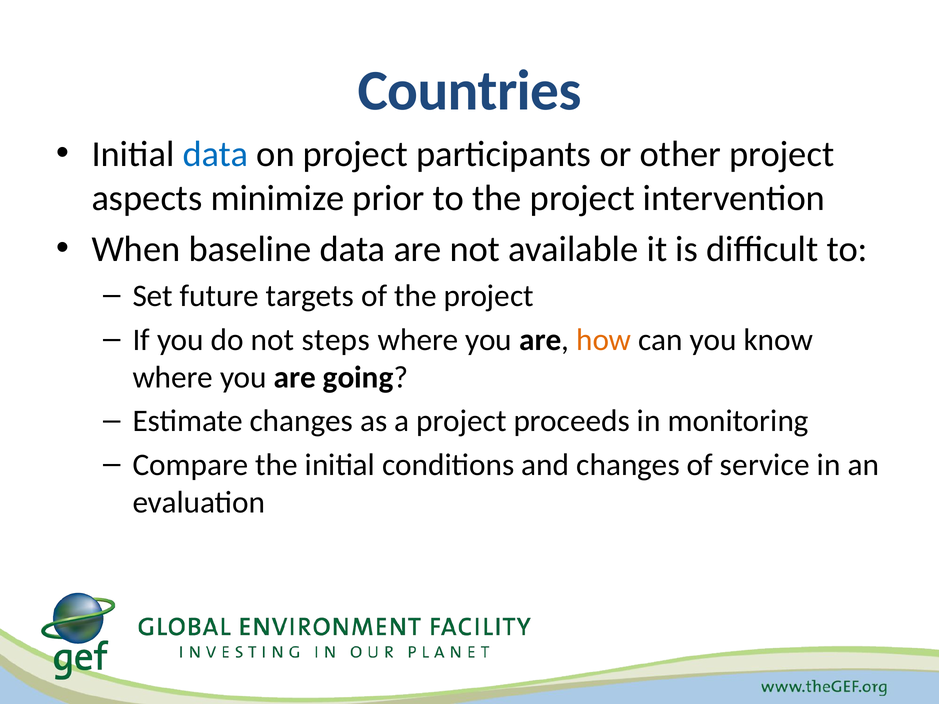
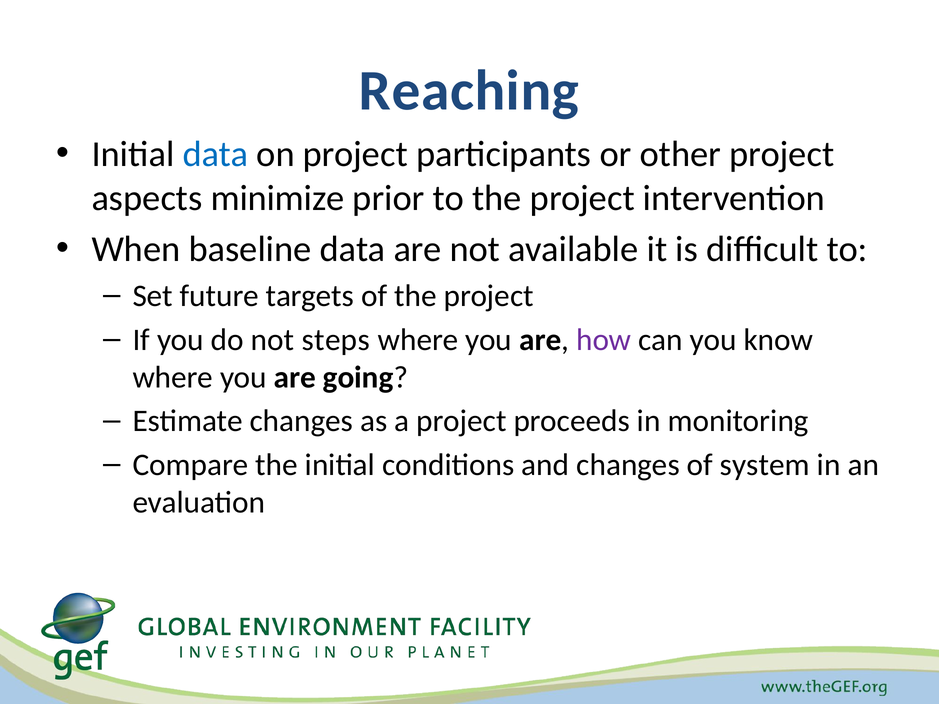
Countries: Countries -> Reaching
how colour: orange -> purple
service: service -> system
